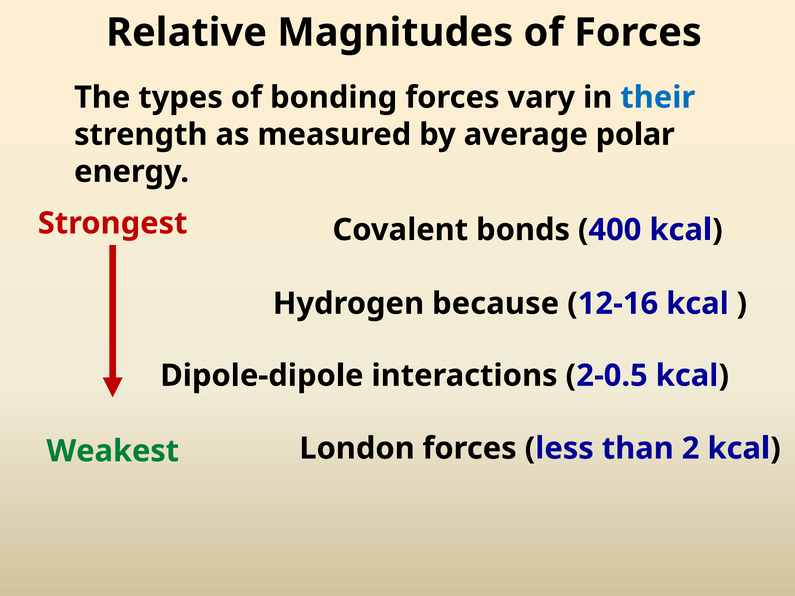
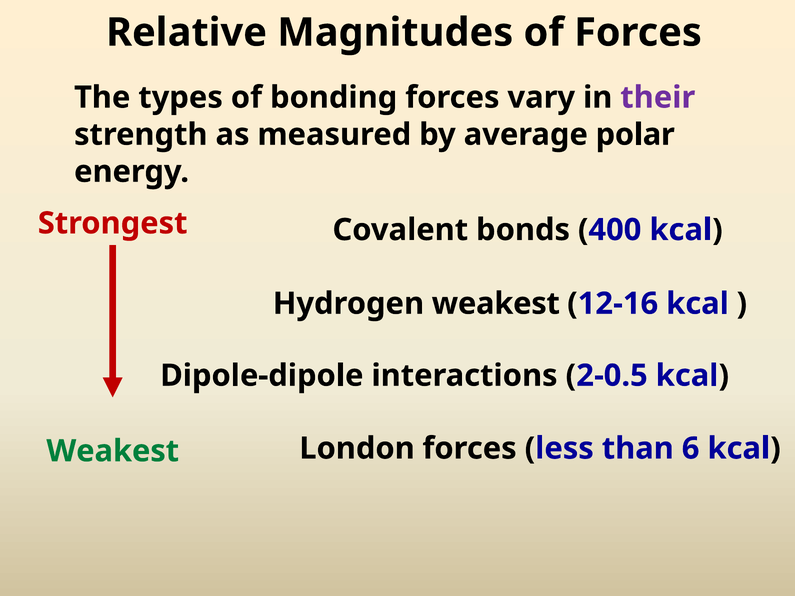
their colour: blue -> purple
Hydrogen because: because -> weakest
2: 2 -> 6
